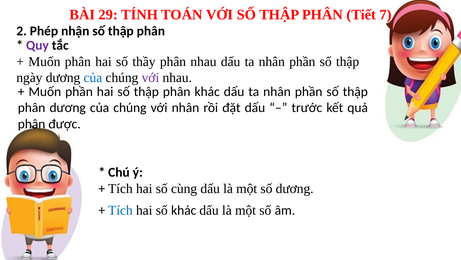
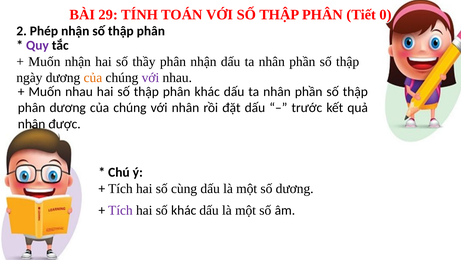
7: 7 -> 0
Muốn phân: phân -> nhận
phân nhau: nhau -> nhận
của at (93, 78) colour: blue -> orange
Muốn phần: phần -> nhau
phân at (32, 124): phân -> nhân
Tích at (120, 210) colour: blue -> purple
